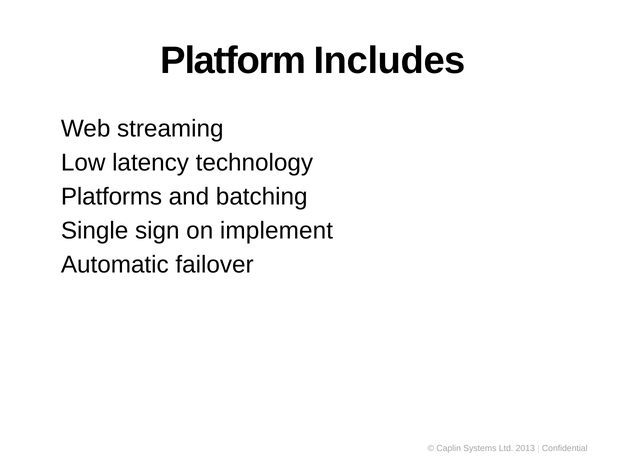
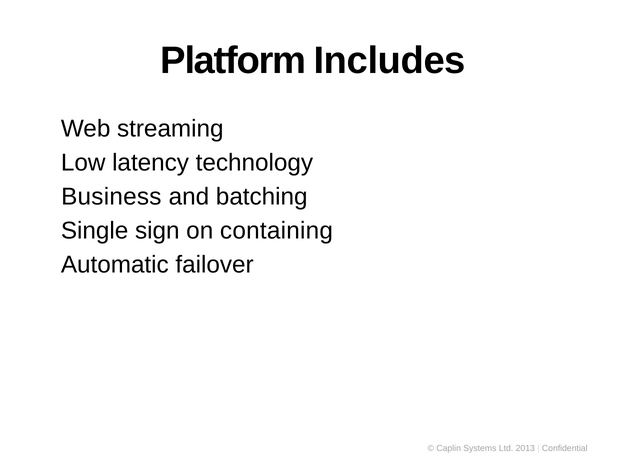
Platforms: Platforms -> Business
implement: implement -> containing
